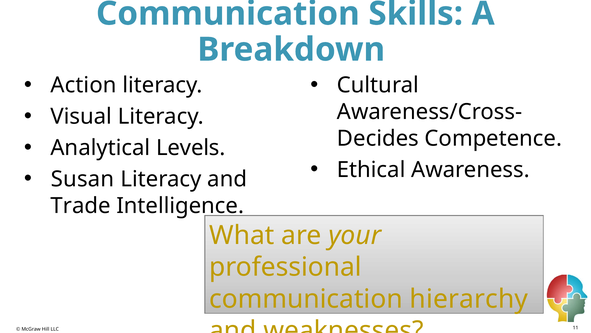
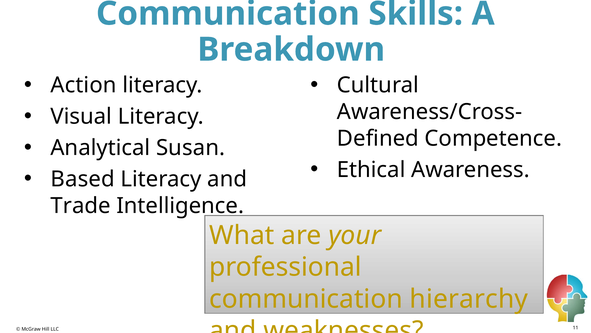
Decides: Decides -> Defined
Levels: Levels -> Susan
Susan: Susan -> Based
